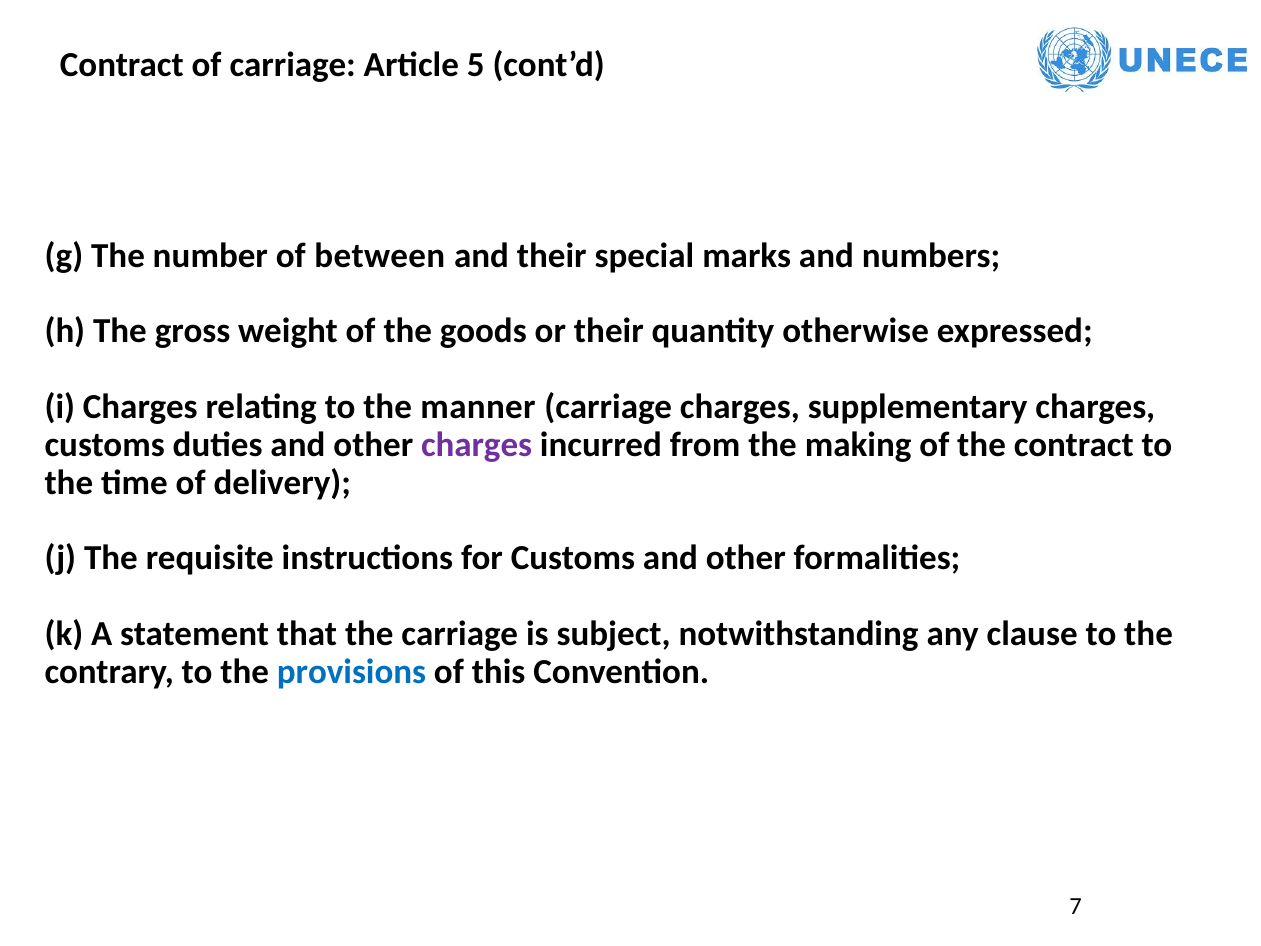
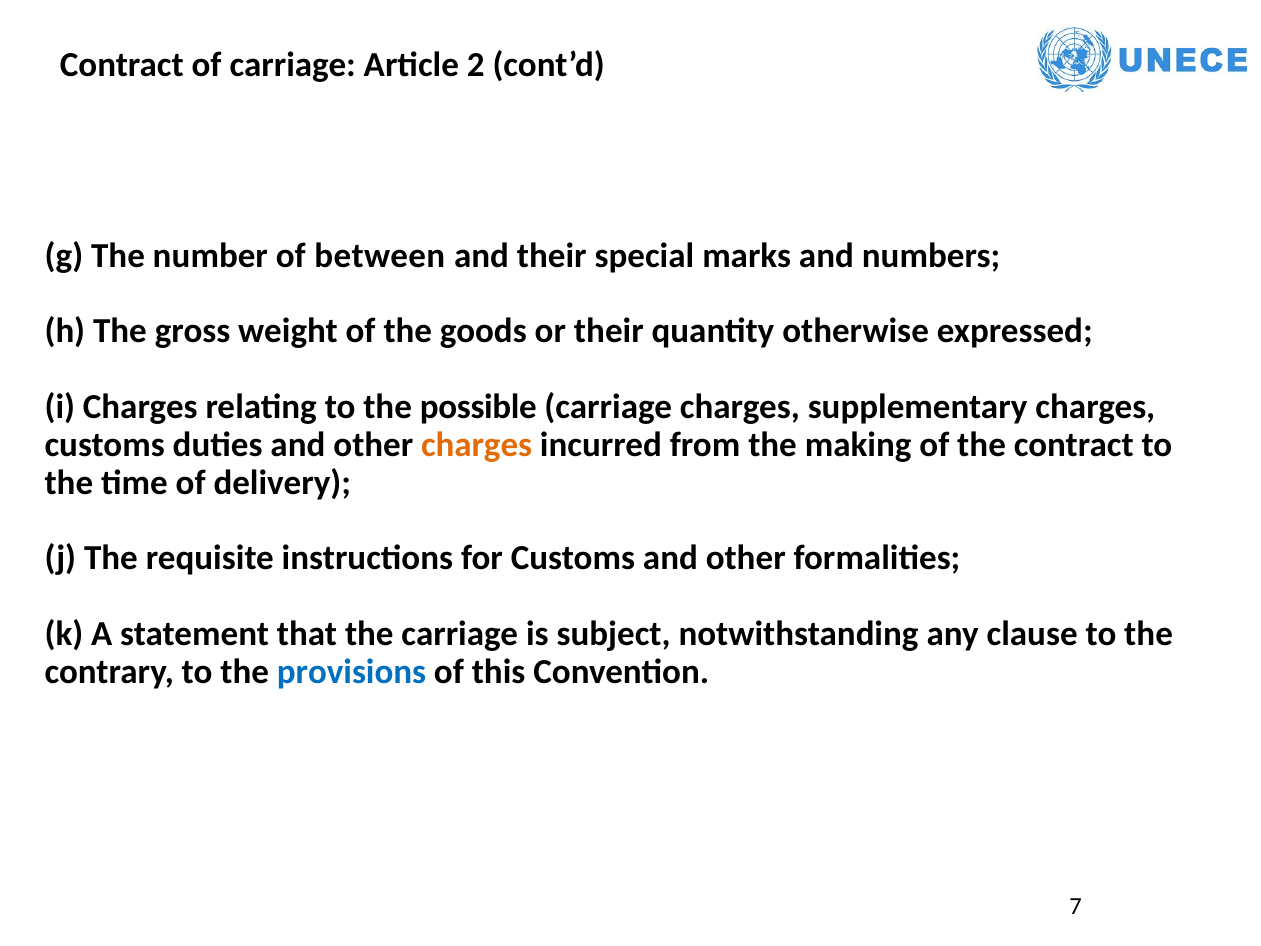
5: 5 -> 2
manner: manner -> possible
charges at (477, 445) colour: purple -> orange
